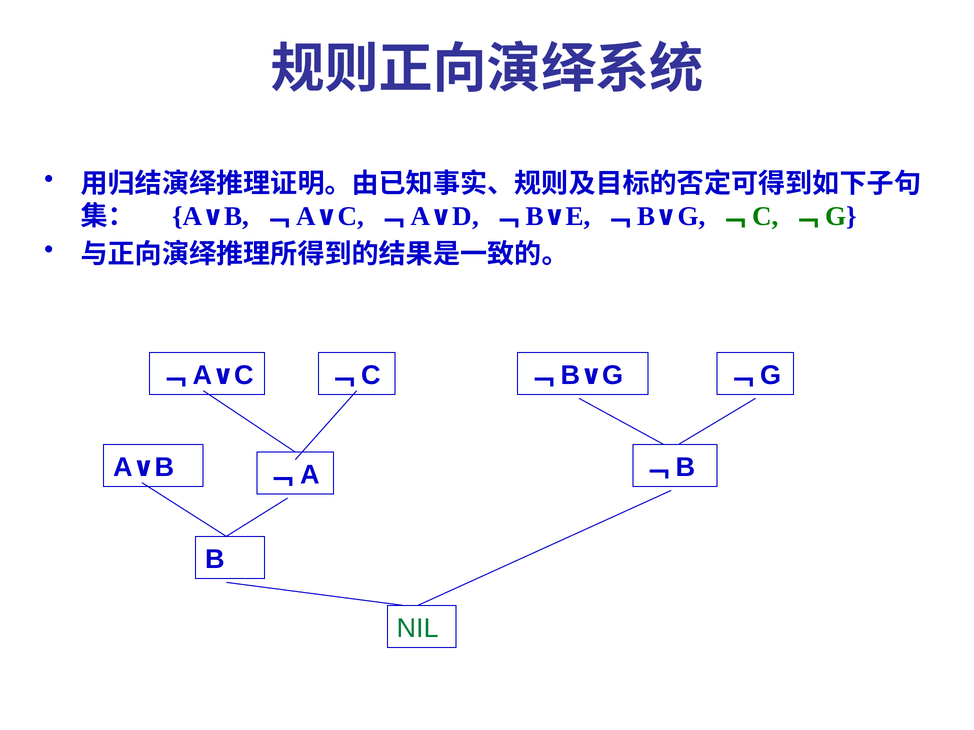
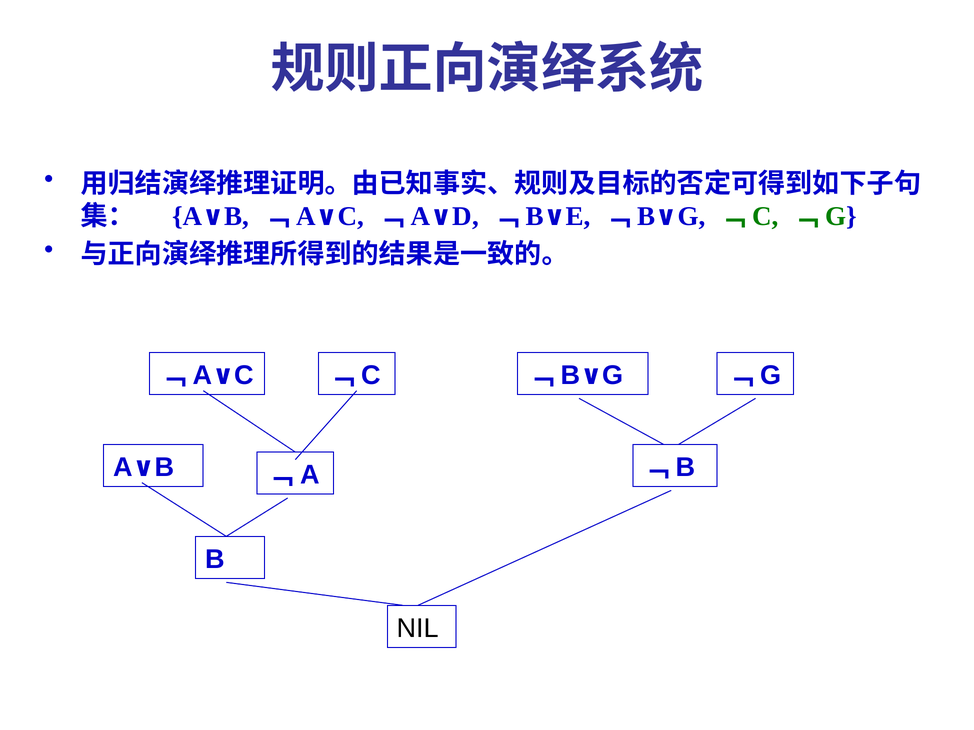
NIL colour: green -> black
